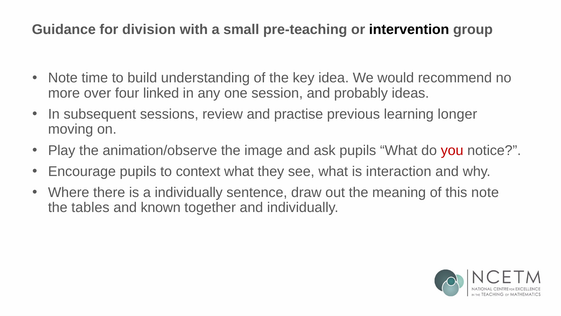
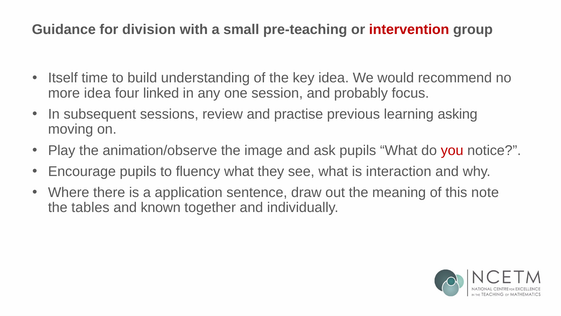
intervention colour: black -> red
Note at (63, 78): Note -> Itself
more over: over -> idea
ideas: ideas -> focus
longer: longer -> asking
context: context -> fluency
a individually: individually -> application
